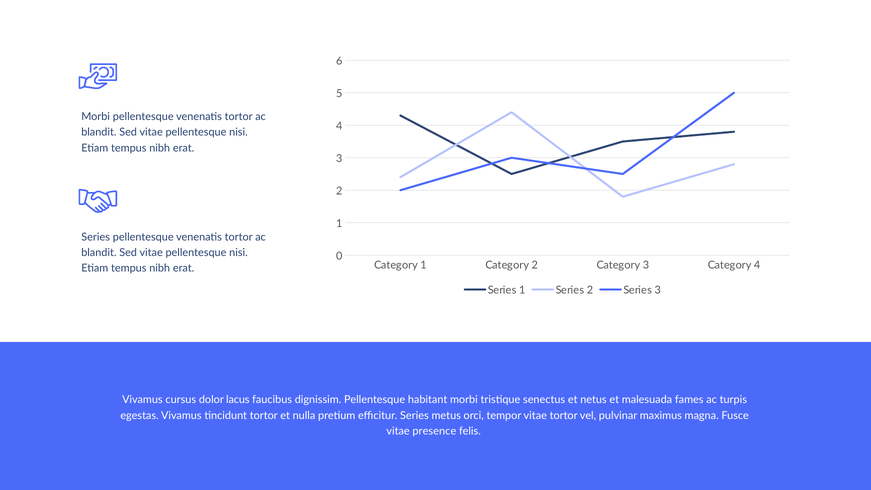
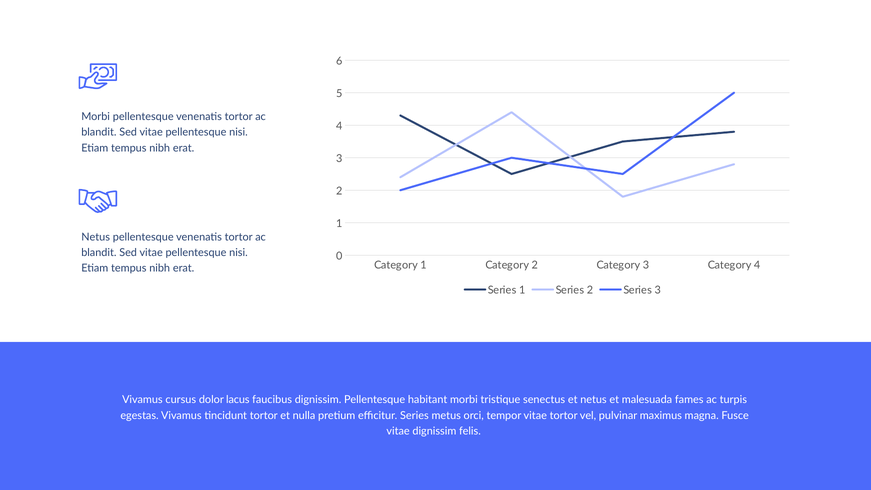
Series at (96, 237): Series -> Netus
vitae presence: presence -> dignissim
